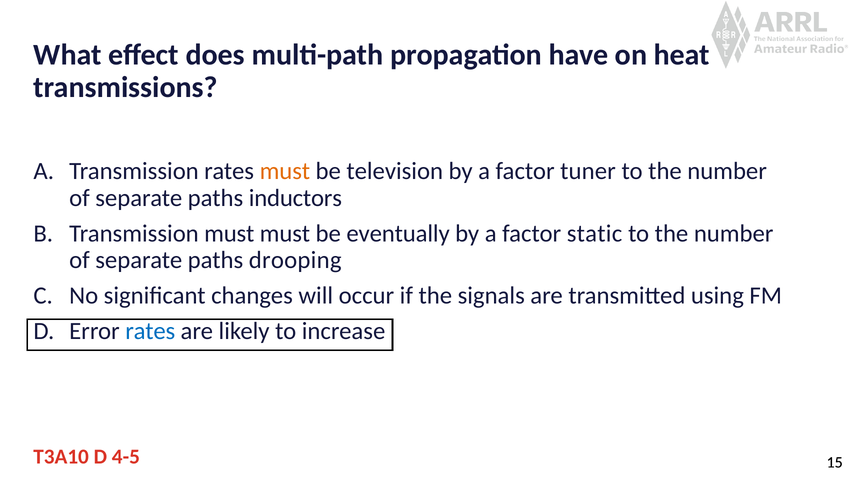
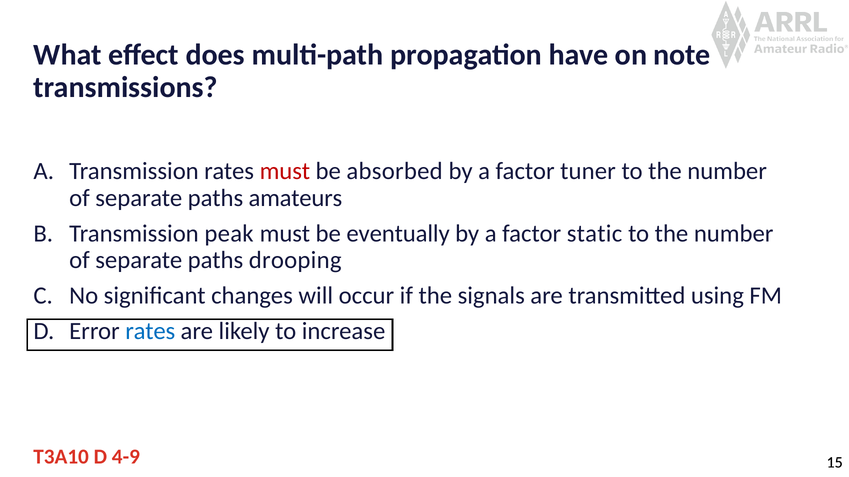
heat: heat -> note
must at (285, 171) colour: orange -> red
television: television -> absorbed
inductors: inductors -> amateurs
Transmission must: must -> peak
4-5: 4-5 -> 4-9
